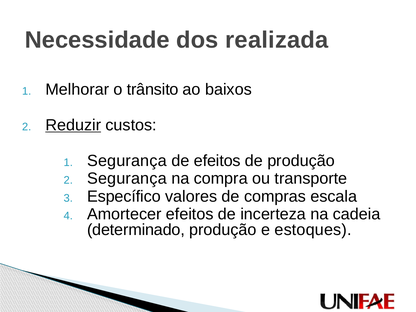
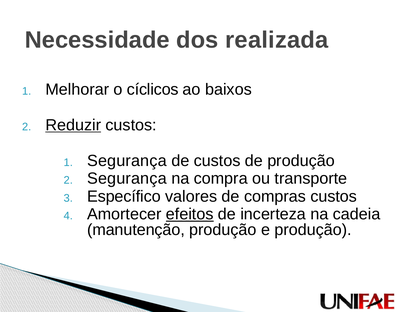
trânsito: trânsito -> cíclicos
de efeitos: efeitos -> custos
compras escala: escala -> custos
efeitos at (190, 214) underline: none -> present
determinado: determinado -> manutenção
e estoques: estoques -> produção
